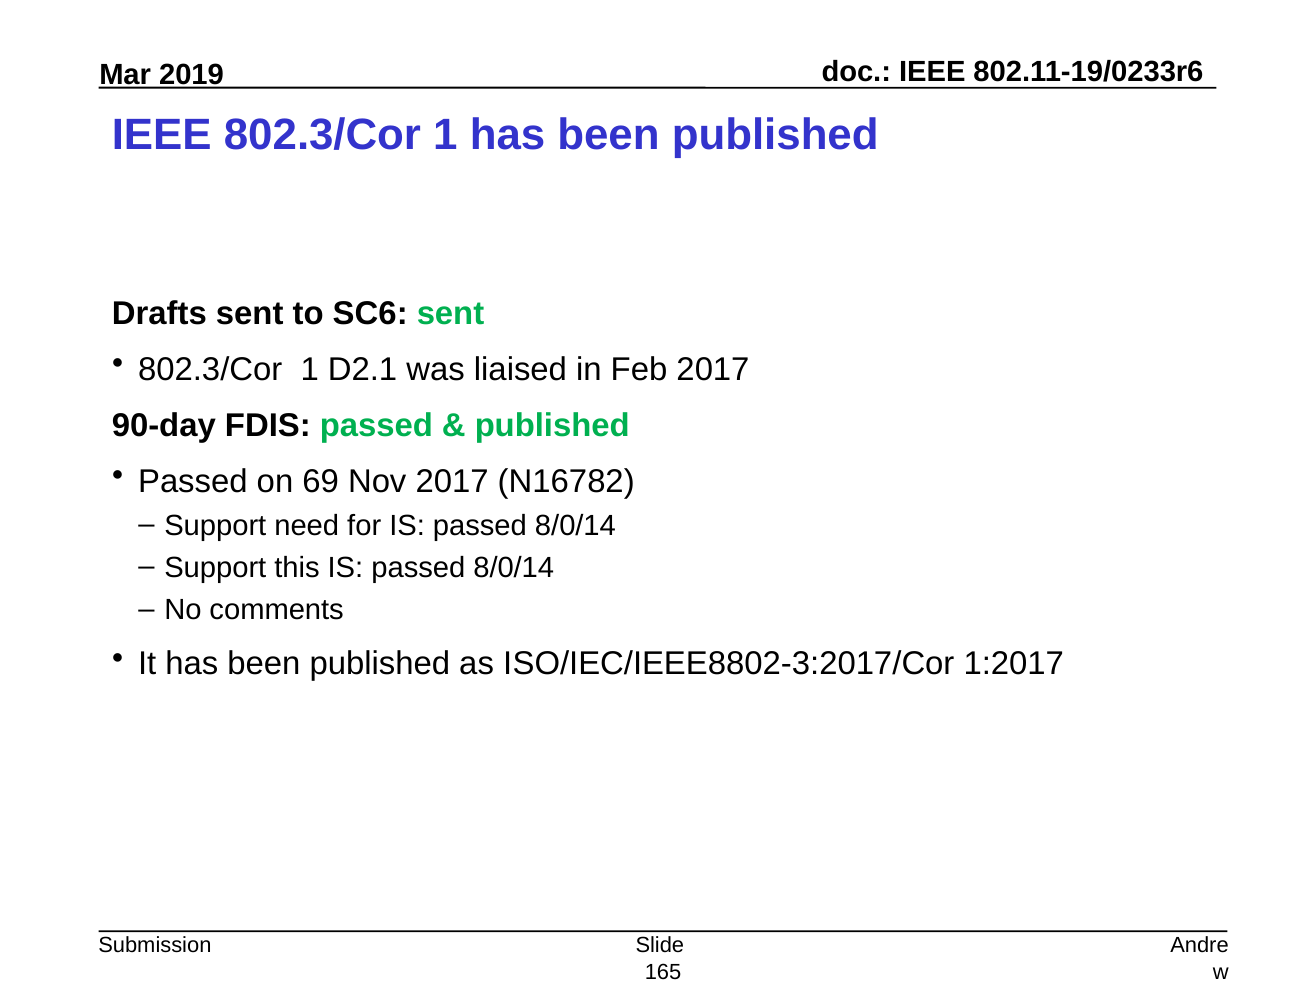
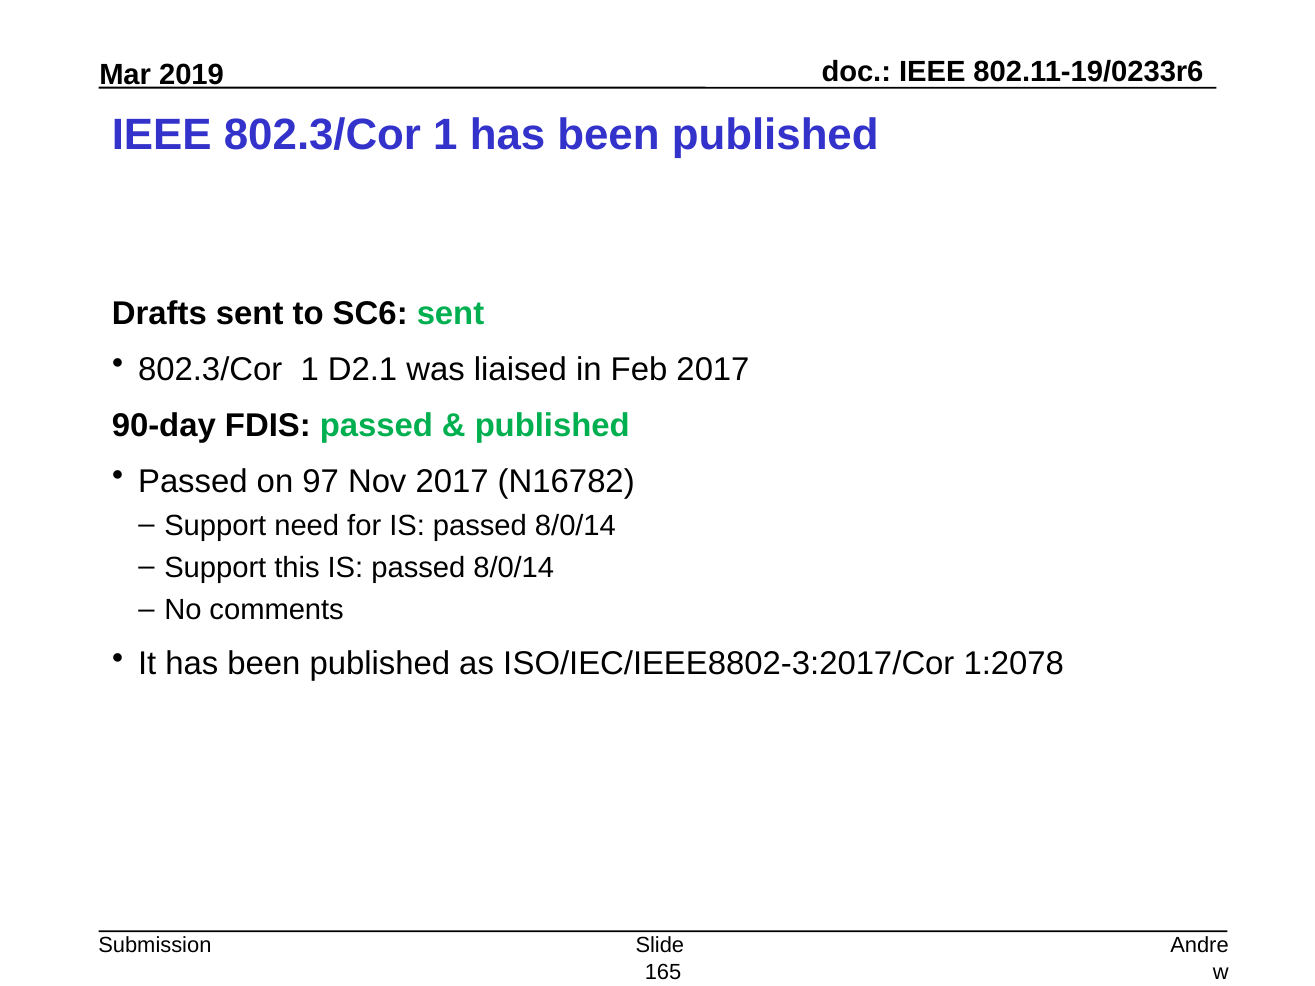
69: 69 -> 97
1:2017: 1:2017 -> 1:2078
